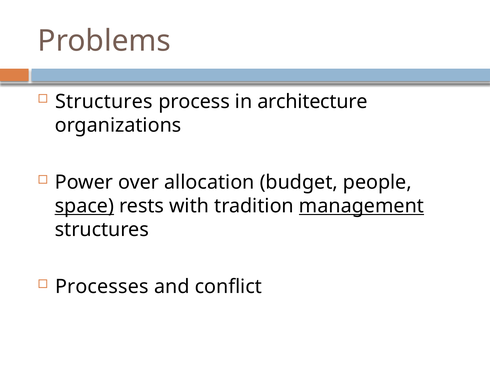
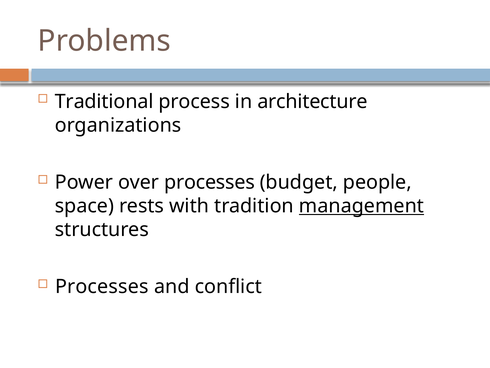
Structures at (104, 101): Structures -> Traditional
over allocation: allocation -> processes
space underline: present -> none
